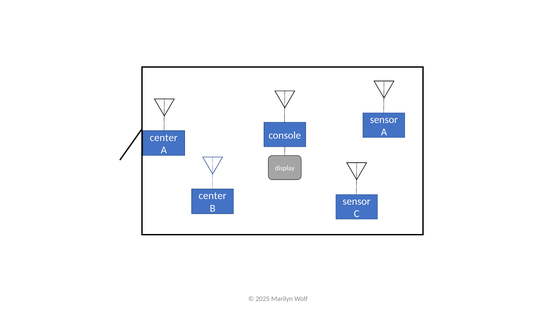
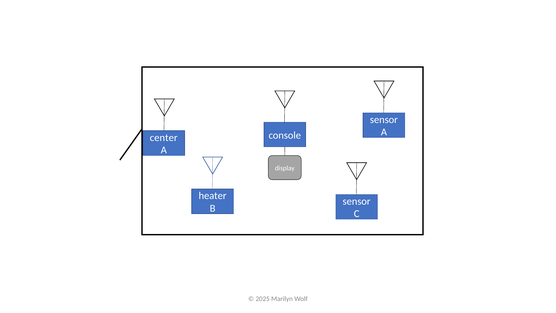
center at (213, 196): center -> heater
